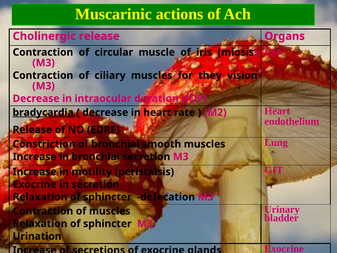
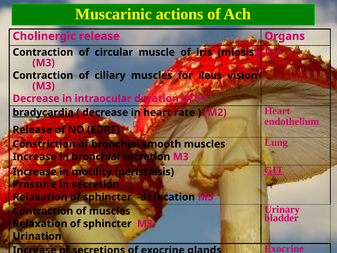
they: they -> ileus
GIT underline: none -> present
Exocrine at (35, 184): Exocrine -> Pressure
